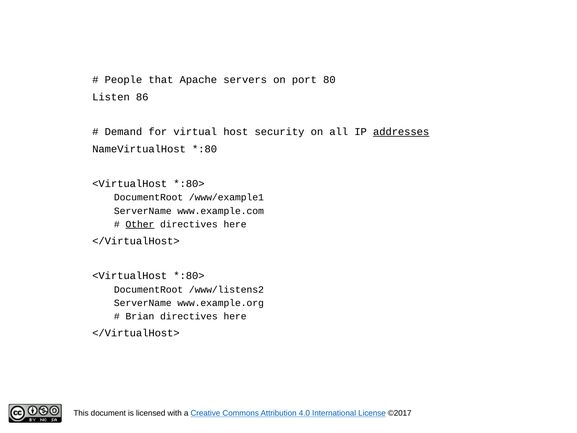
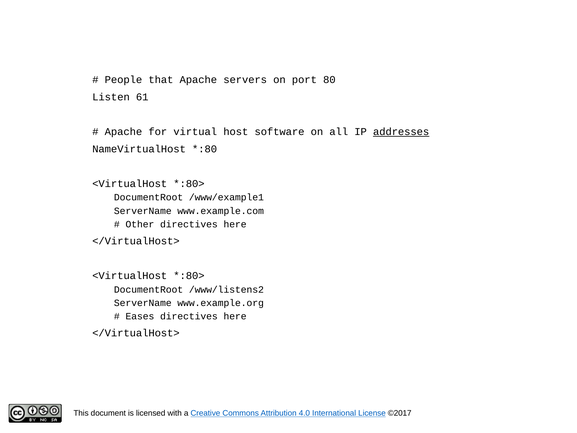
86: 86 -> 61
Demand at (123, 132): Demand -> Apache
security: security -> software
Other underline: present -> none
Brian: Brian -> Eases
